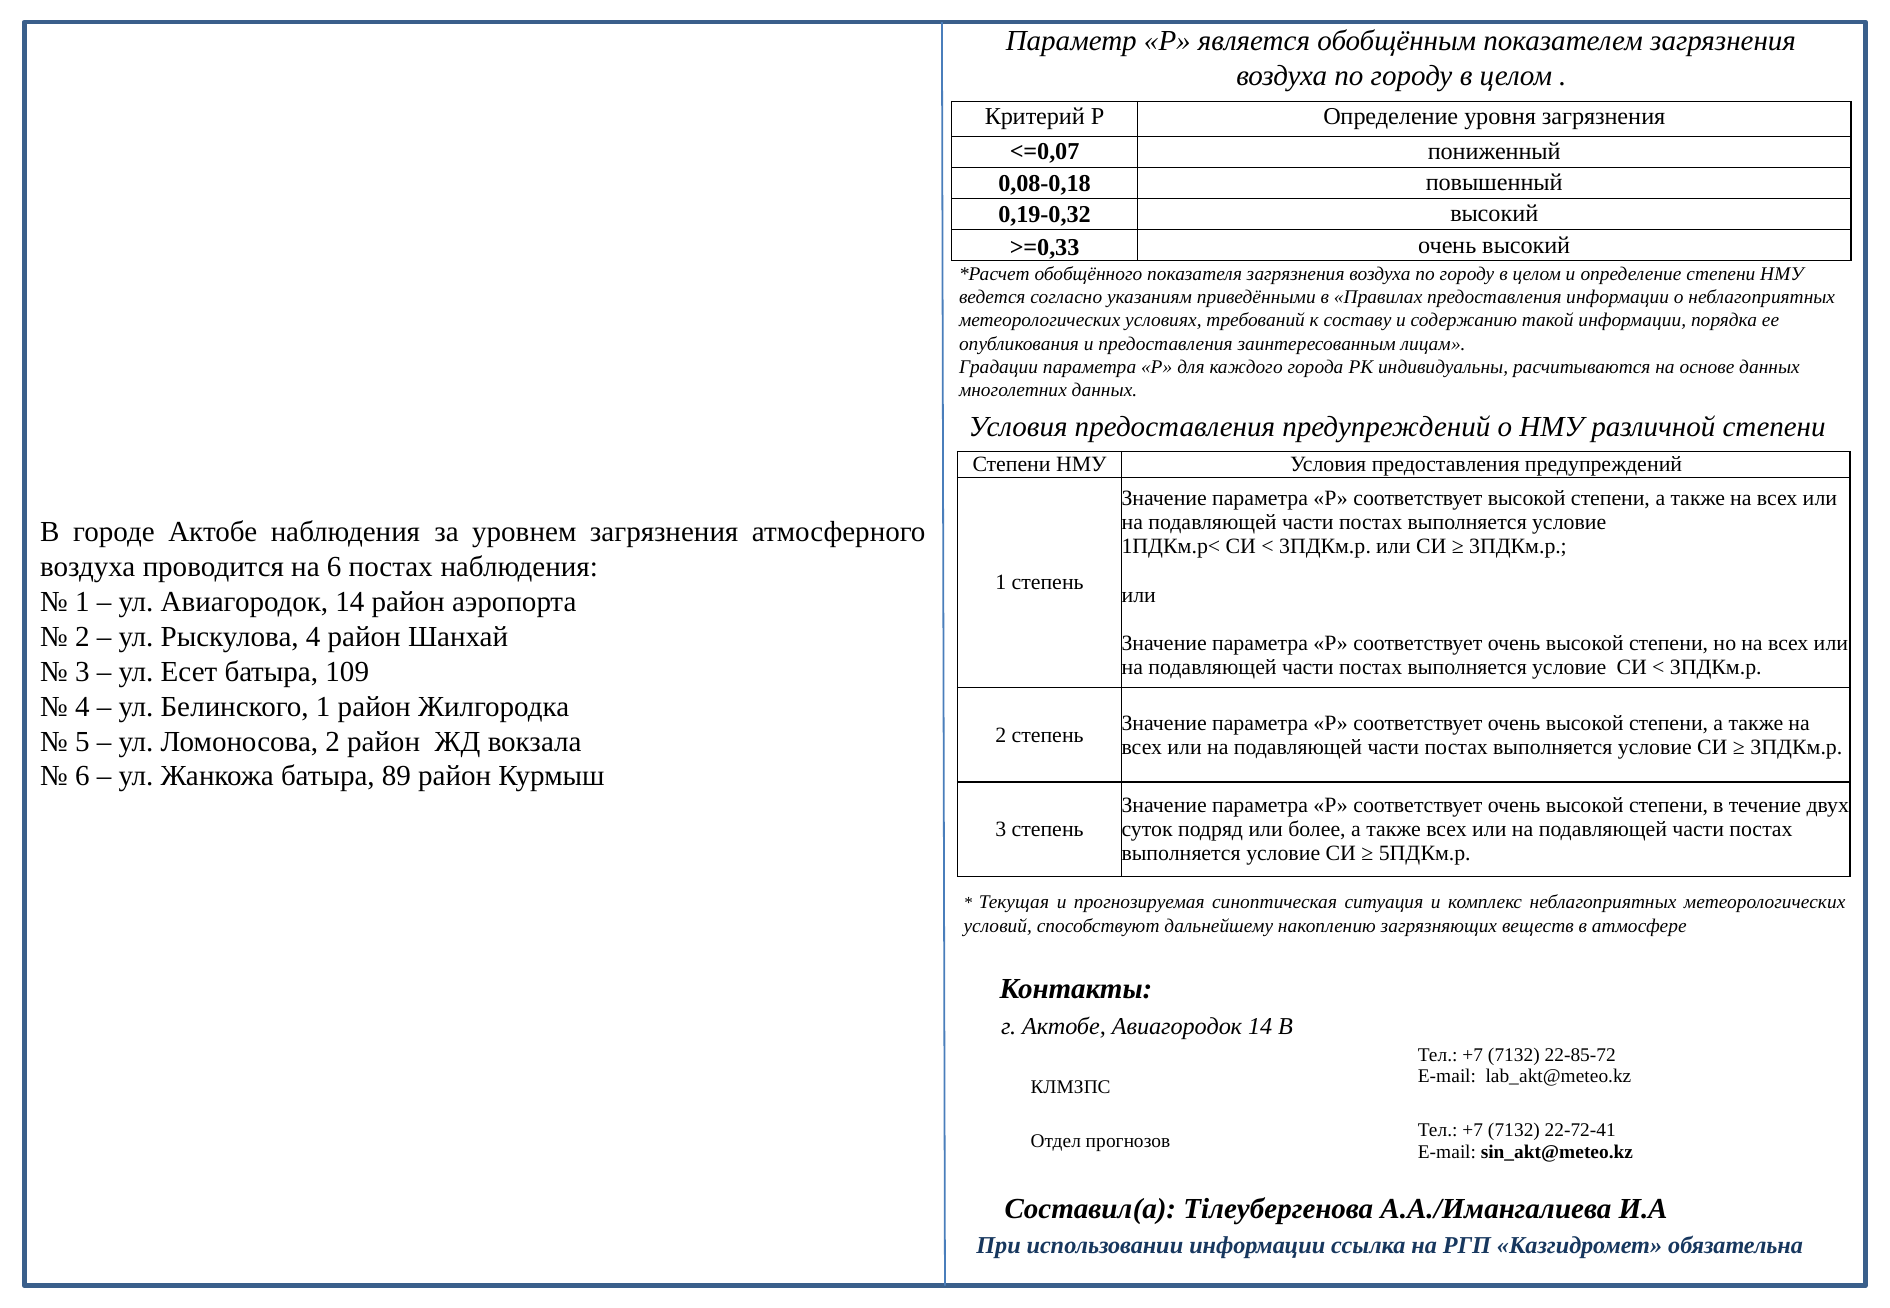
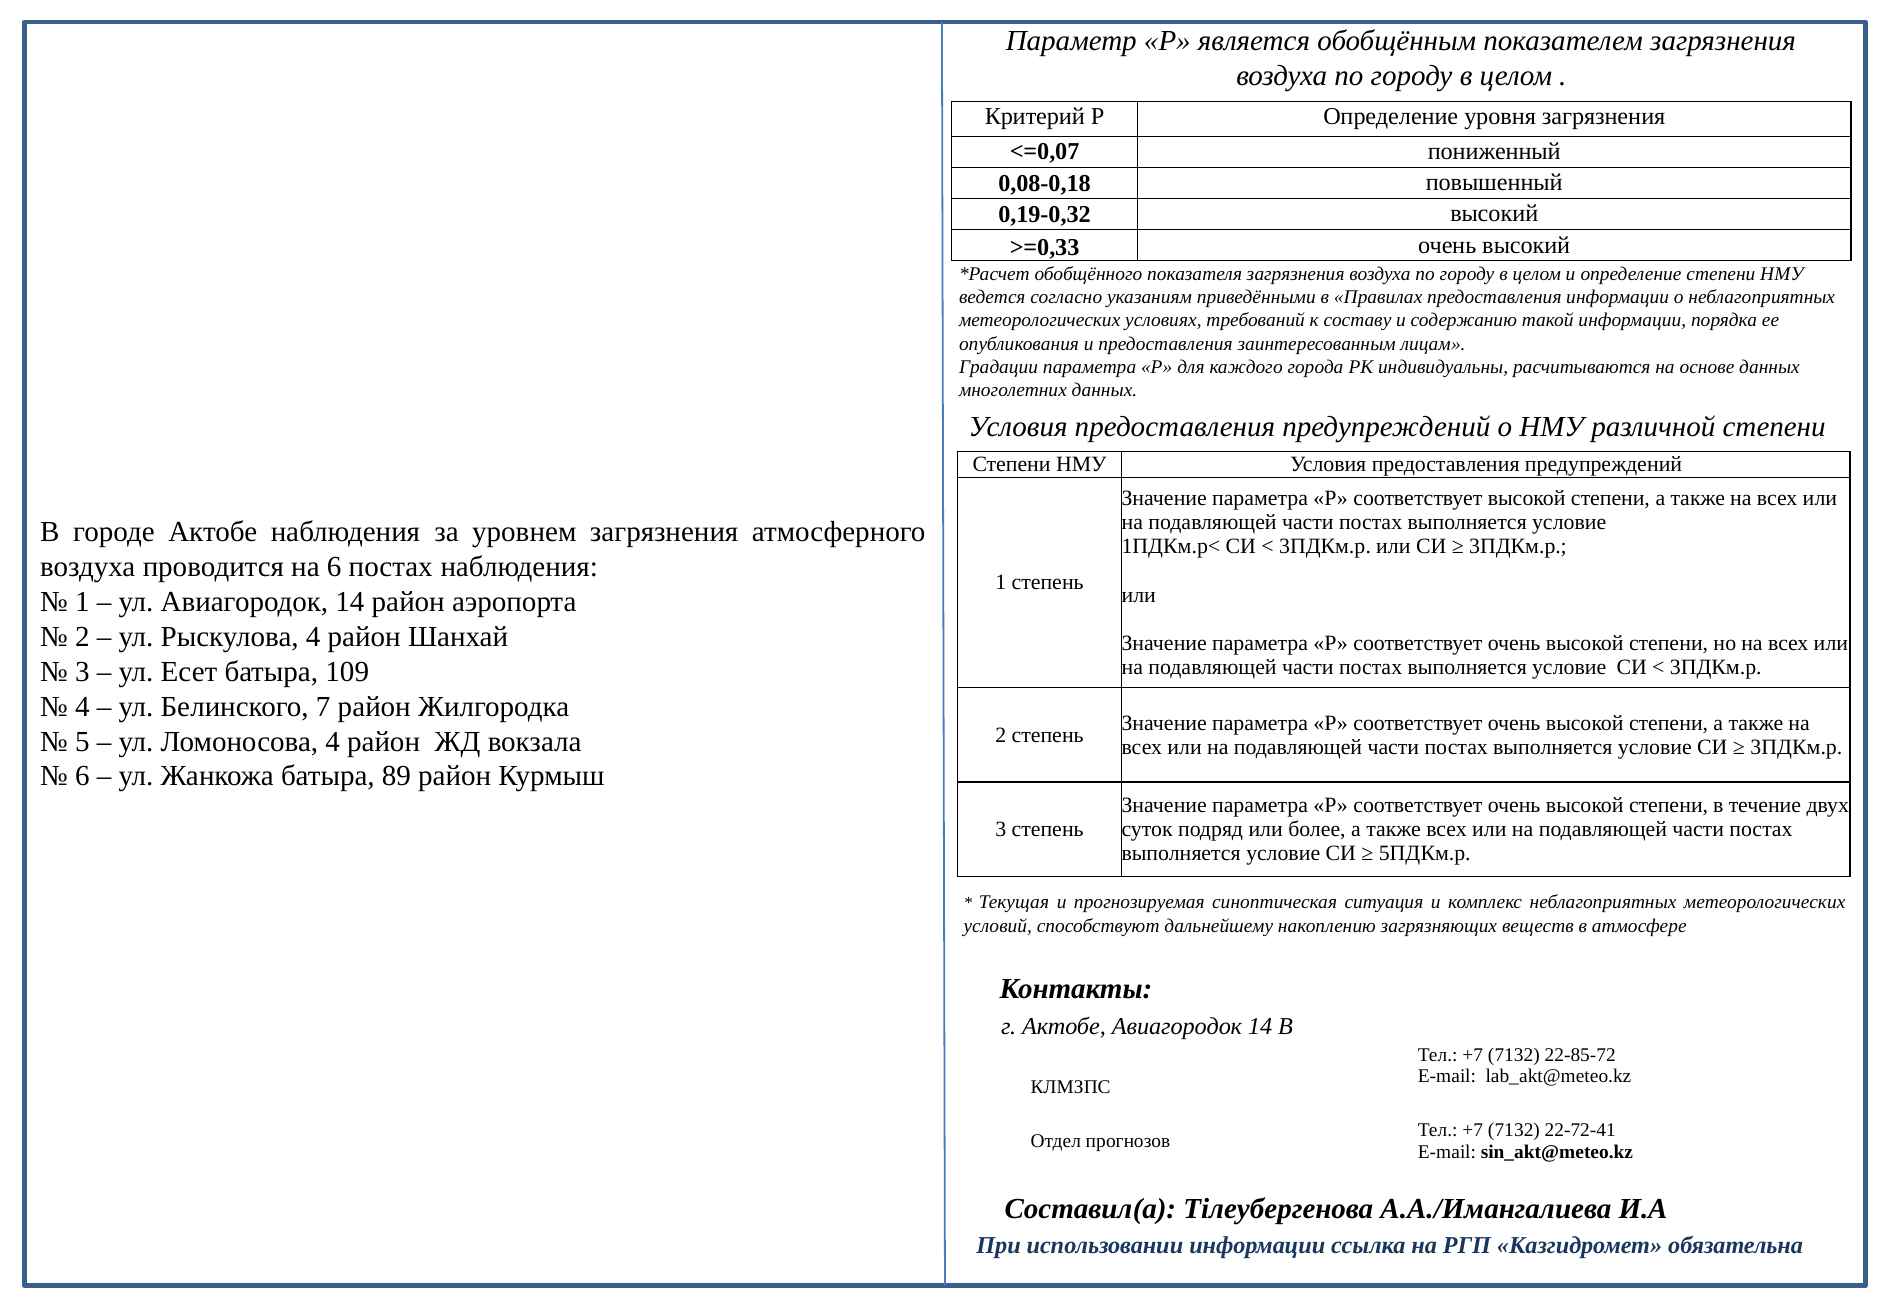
Белинского 1: 1 -> 7
Ломоносова 2: 2 -> 4
